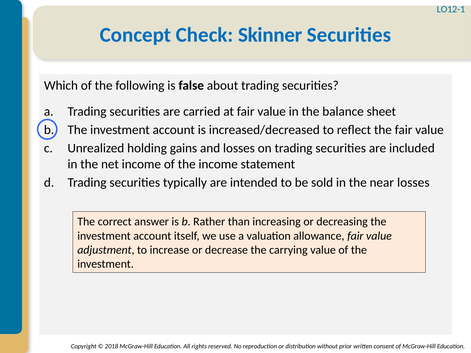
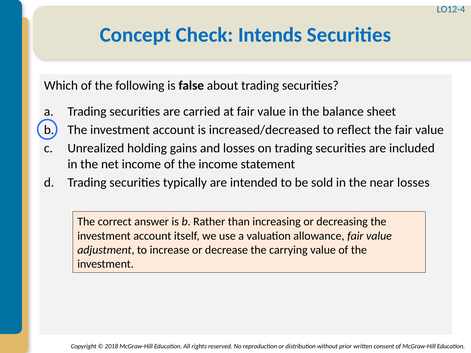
LO12-1: LO12-1 -> LO12-4
Skinner: Skinner -> Intends
